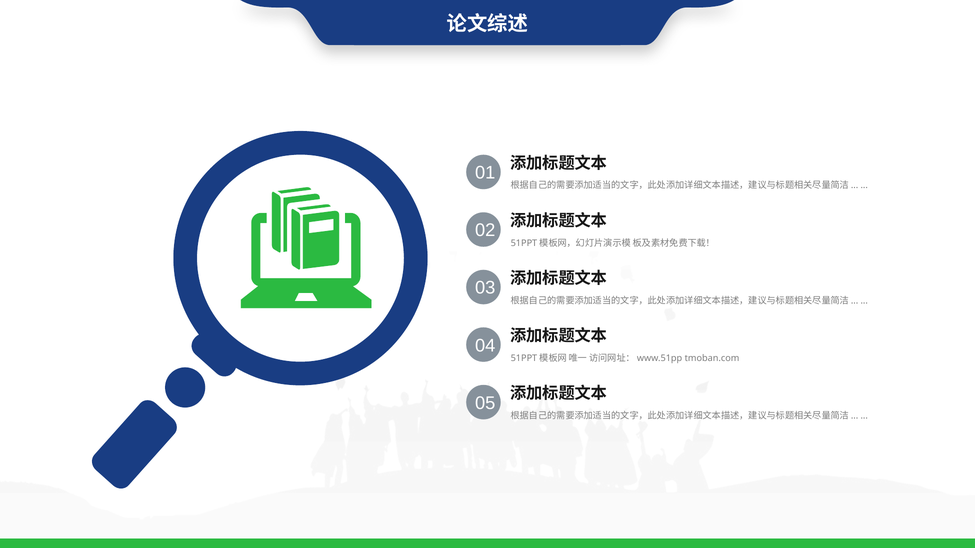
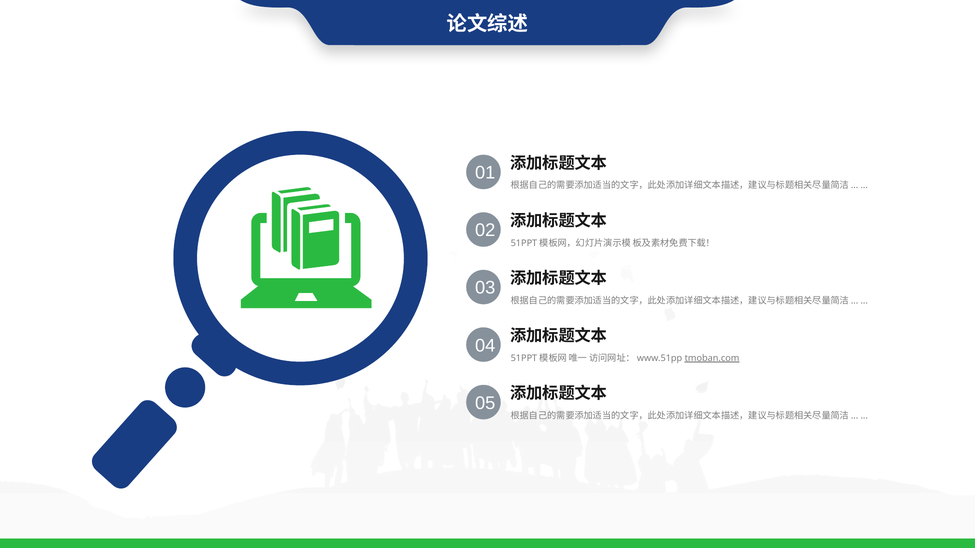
tmoban.com at (712, 358) underline: none -> present
